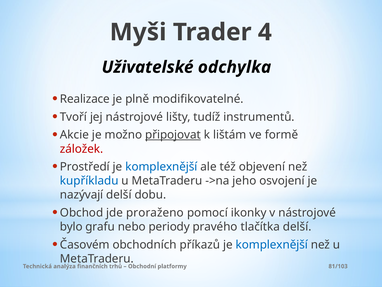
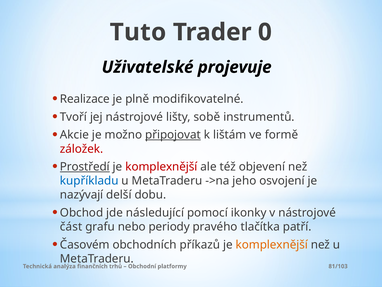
Myši: Myši -> Tuto
4: 4 -> 0
odchylka: odchylka -> projevuje
tudíž: tudíž -> sobě
Prostředí underline: none -> present
komplexnější at (161, 167) colour: blue -> red
proraženo: proraženo -> následující
bylo: bylo -> část
tlačítka delší: delší -> patří
komplexnější at (272, 244) colour: blue -> orange
